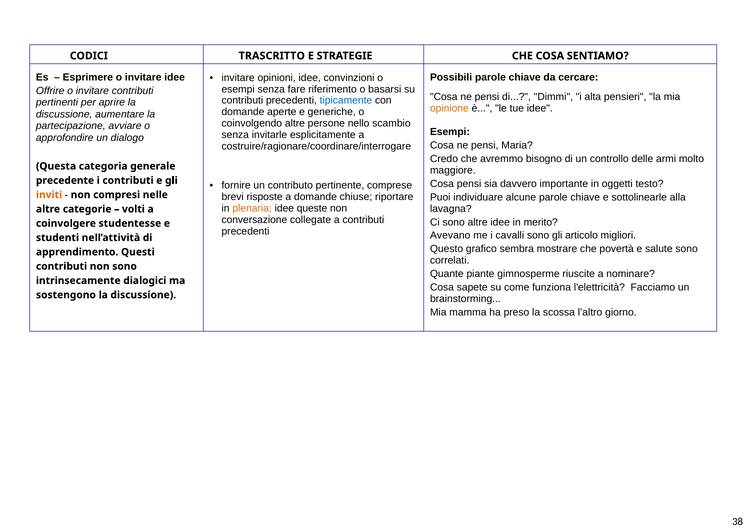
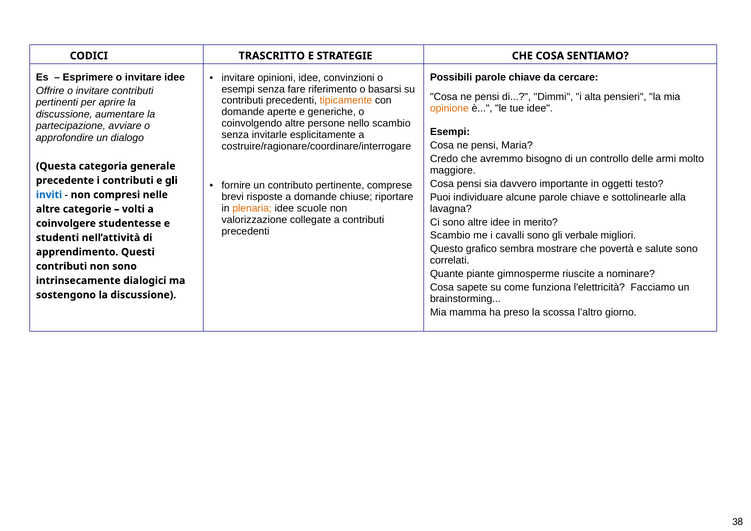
tipicamente colour: blue -> orange
inviti colour: orange -> blue
queste: queste -> scuole
conversazione: conversazione -> valorizzazione
Avevano at (450, 236): Avevano -> Scambio
articolo: articolo -> verbale
